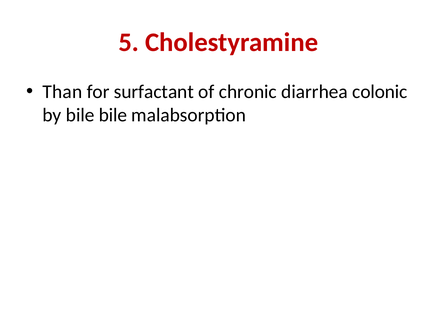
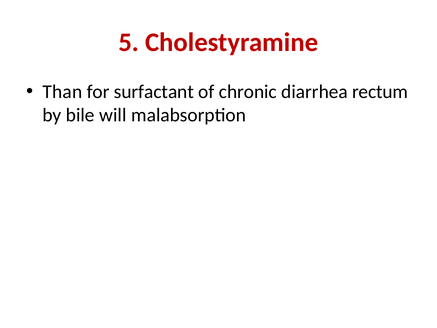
colonic: colonic -> rectum
bile bile: bile -> will
